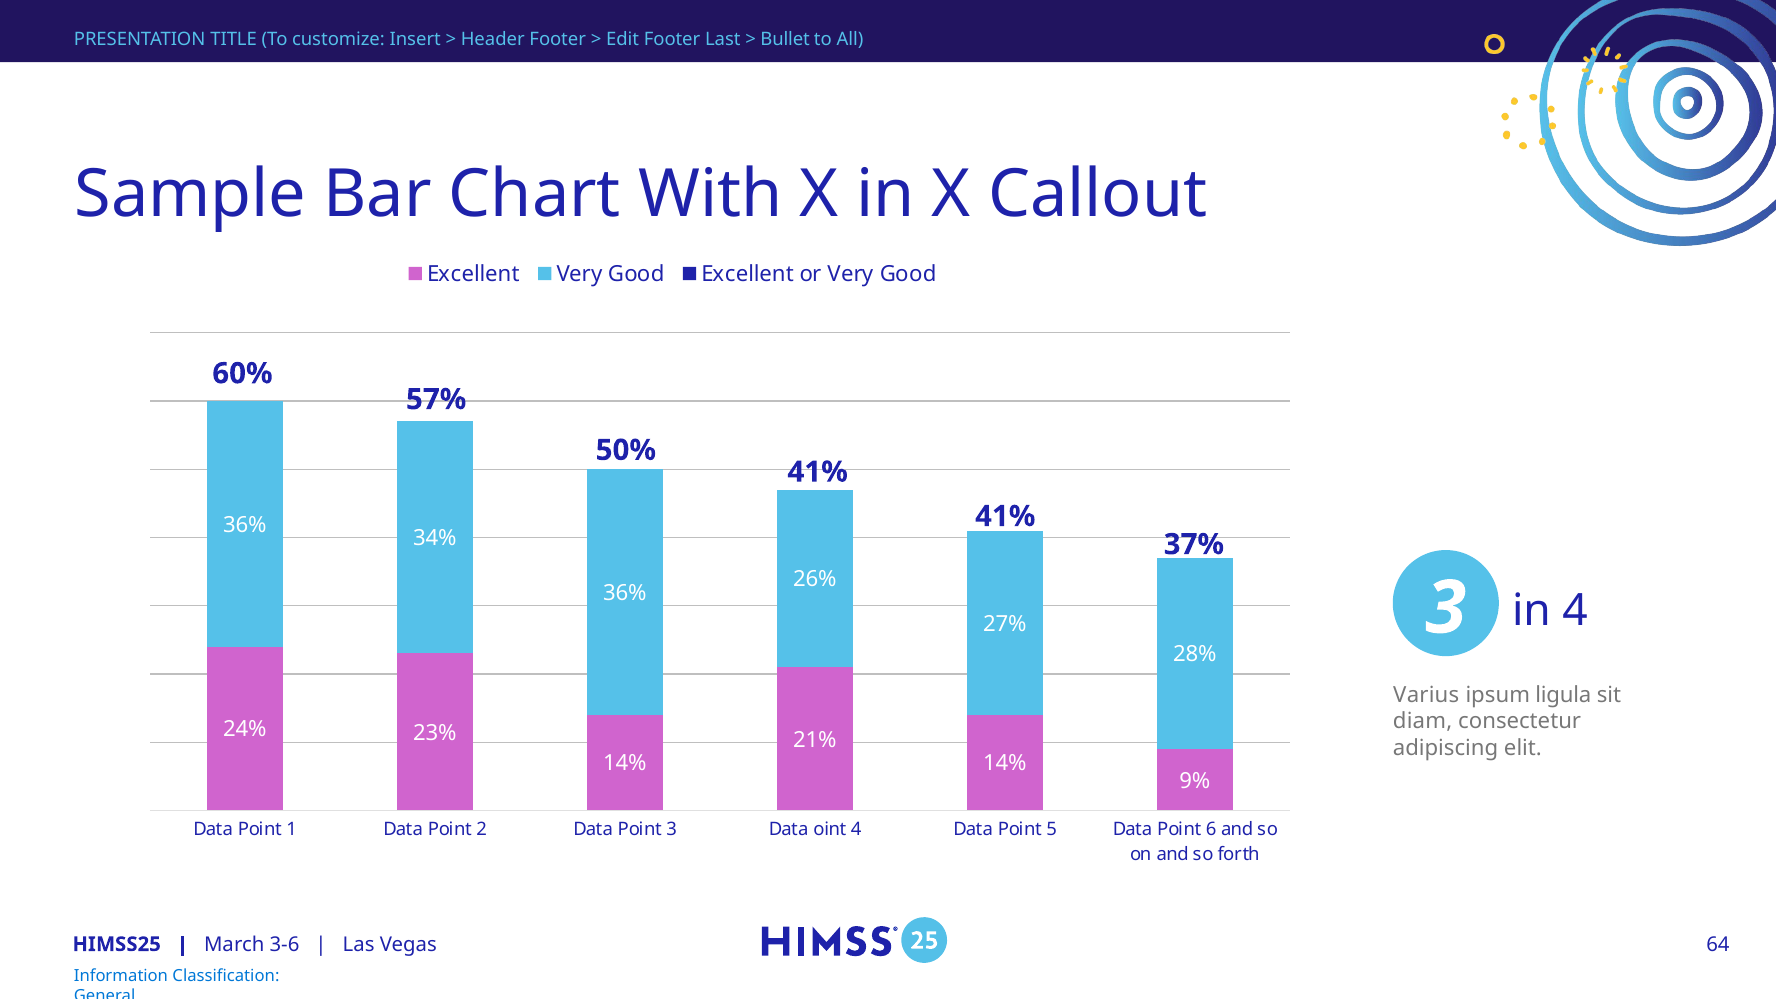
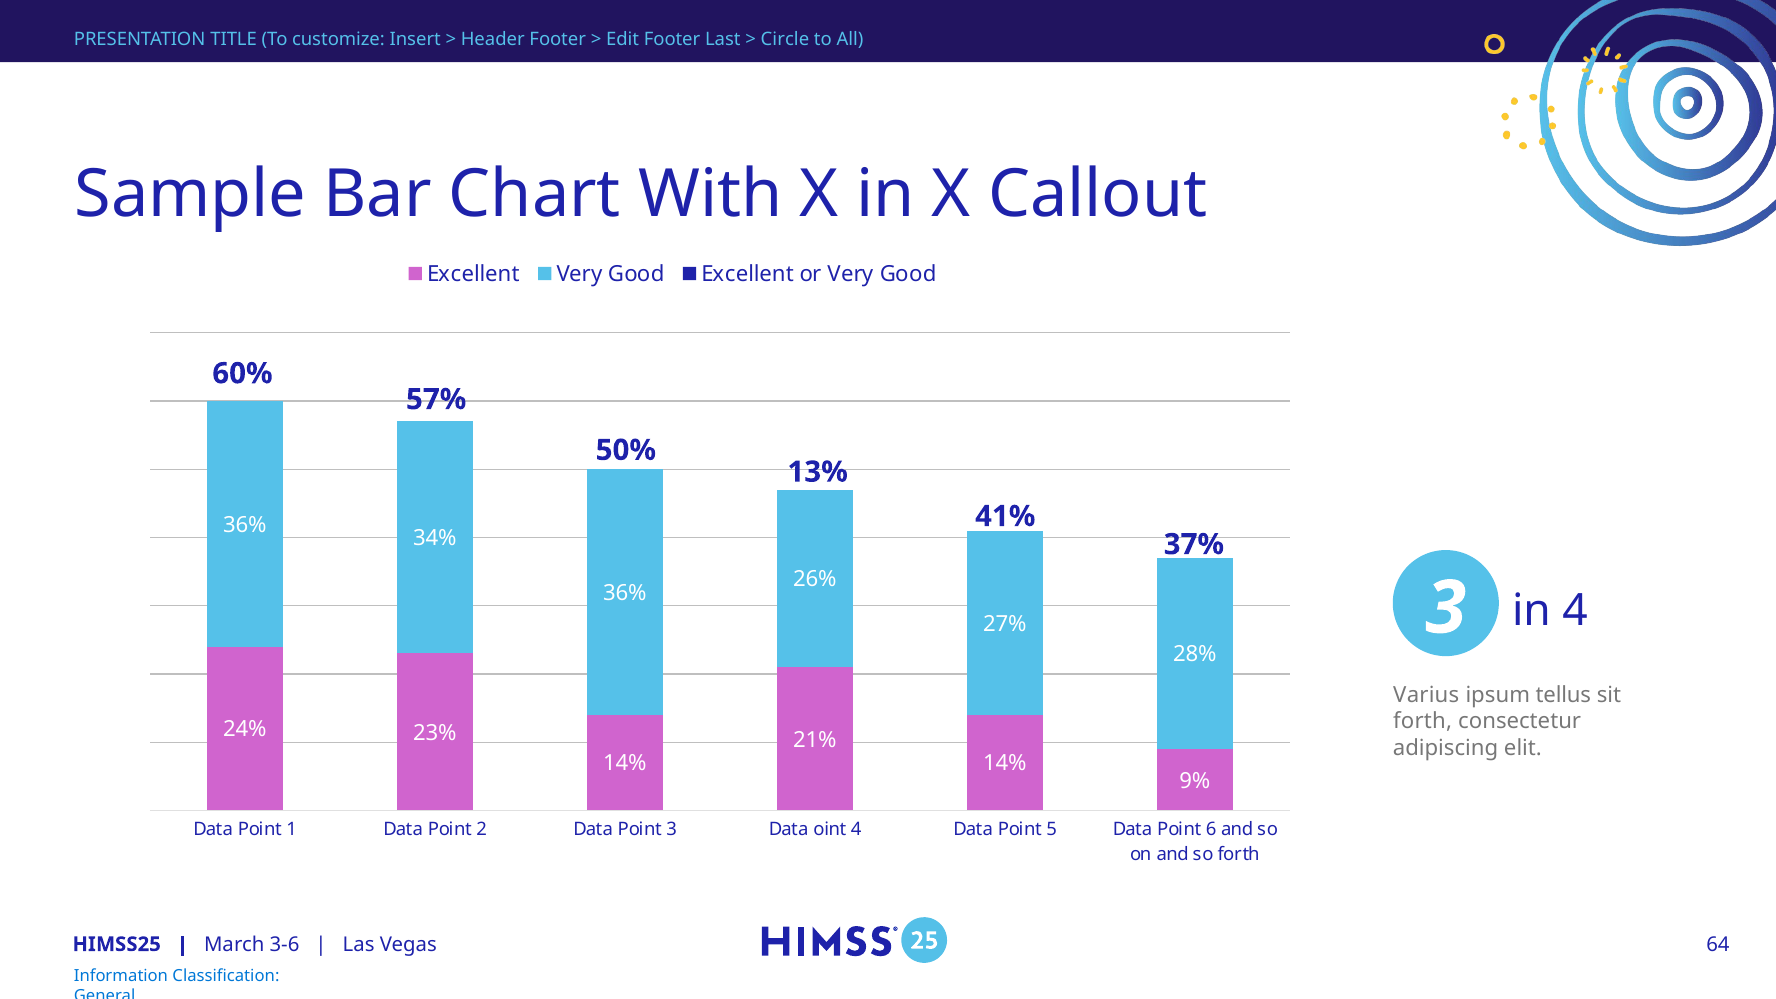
Bullet: Bullet -> Circle
41% at (818, 472): 41% -> 13%
ligula: ligula -> tellus
diam at (1423, 721): diam -> forth
